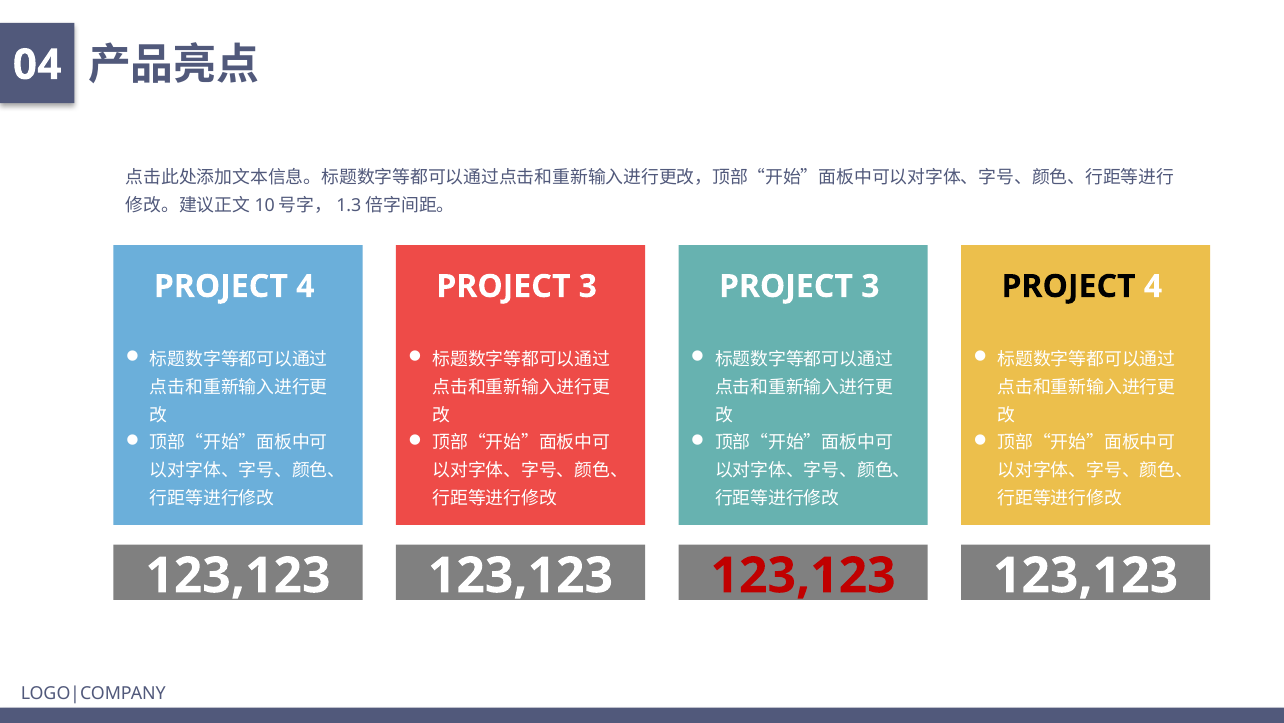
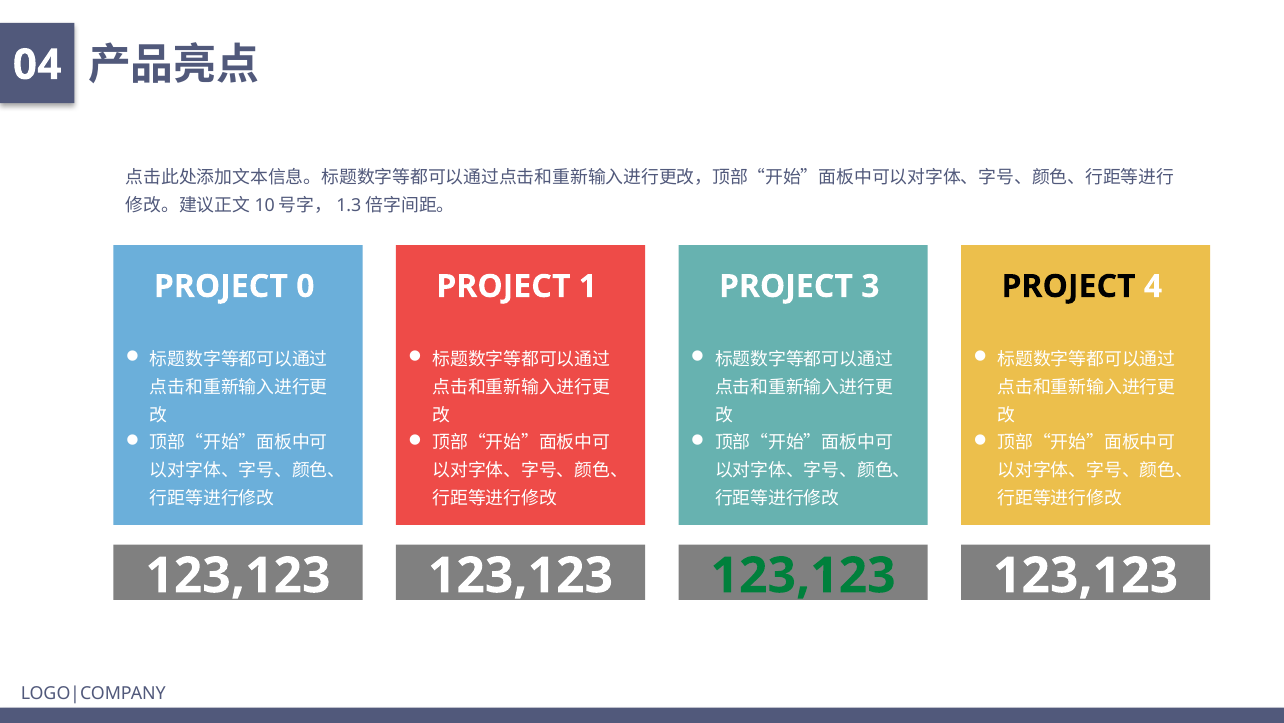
4 at (305, 286): 4 -> 0
3 at (588, 286): 3 -> 1
123,123 at (803, 575) colour: red -> green
